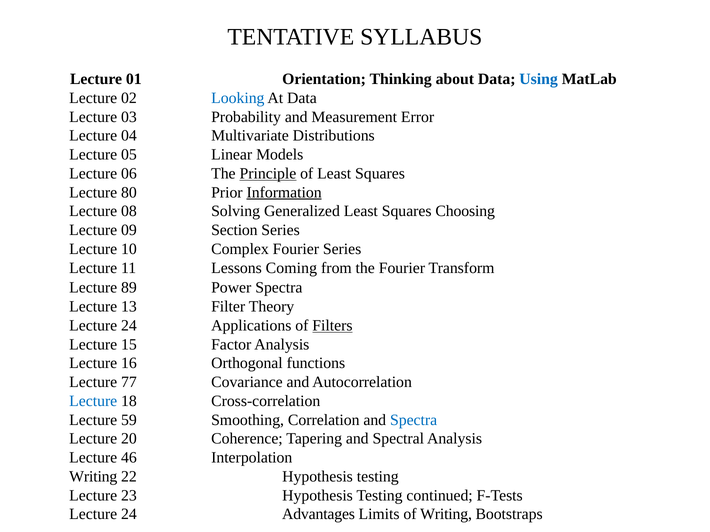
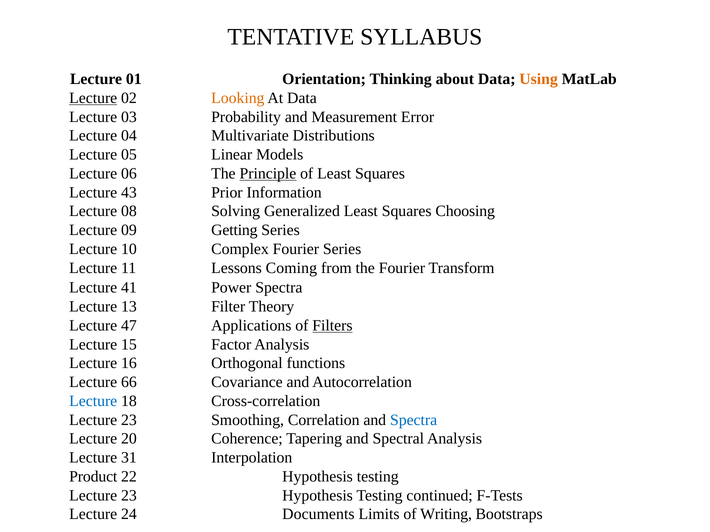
Using colour: blue -> orange
Lecture at (93, 98) underline: none -> present
Looking colour: blue -> orange
80: 80 -> 43
Information underline: present -> none
Section: Section -> Getting
89: 89 -> 41
24 at (129, 326): 24 -> 47
77: 77 -> 66
59 at (129, 420): 59 -> 23
46: 46 -> 31
Writing at (93, 477): Writing -> Product
Advantages: Advantages -> Documents
